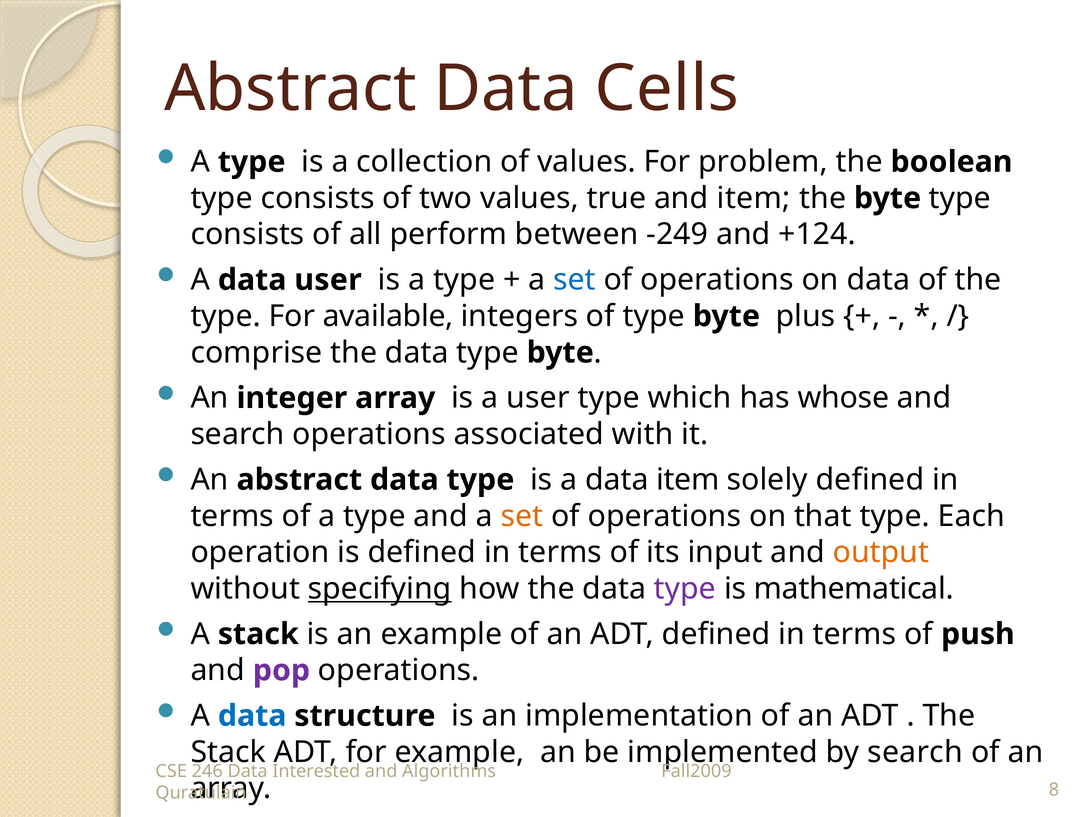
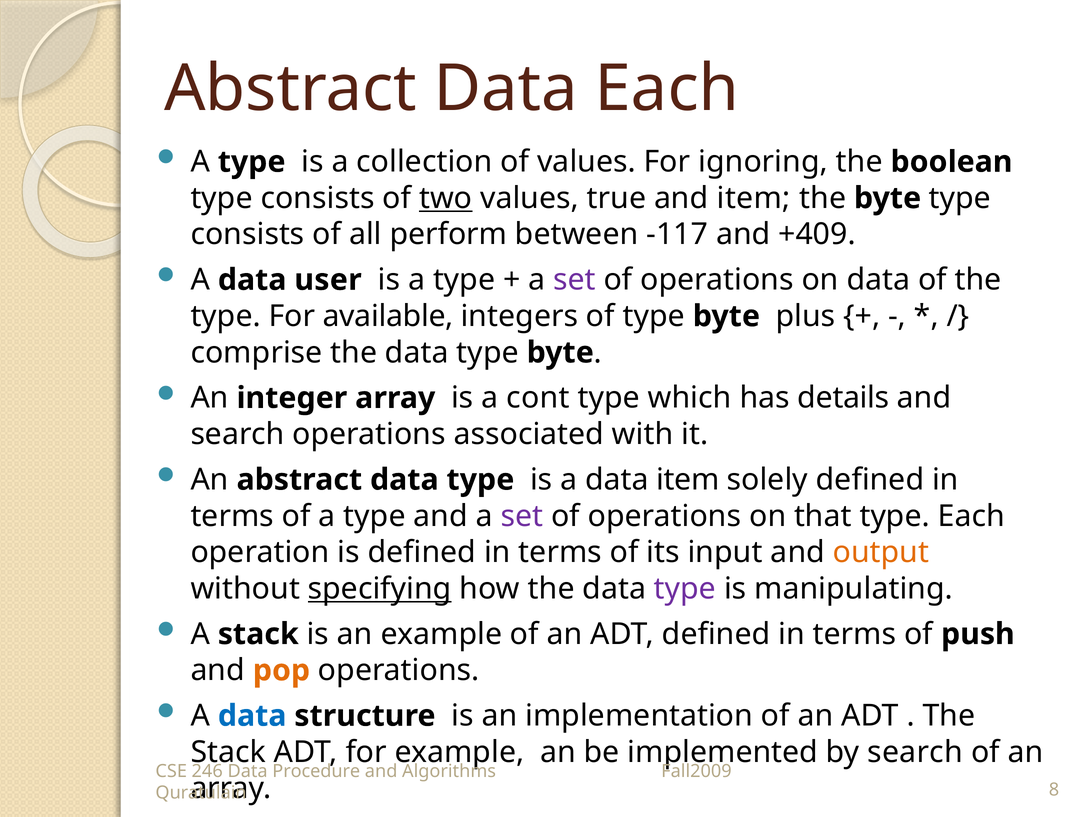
Data Cells: Cells -> Each
problem: problem -> ignoring
two underline: none -> present
-249: -249 -> -117
+124: +124 -> +409
set at (574, 280) colour: blue -> purple
a user: user -> cont
whose: whose -> details
set at (522, 516) colour: orange -> purple
mathematical: mathematical -> manipulating
pop colour: purple -> orange
Interested: Interested -> Procedure
